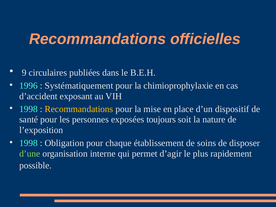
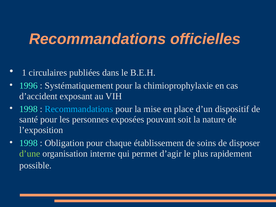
9: 9 -> 1
Recommandations at (79, 109) colour: yellow -> light blue
toujours: toujours -> pouvant
